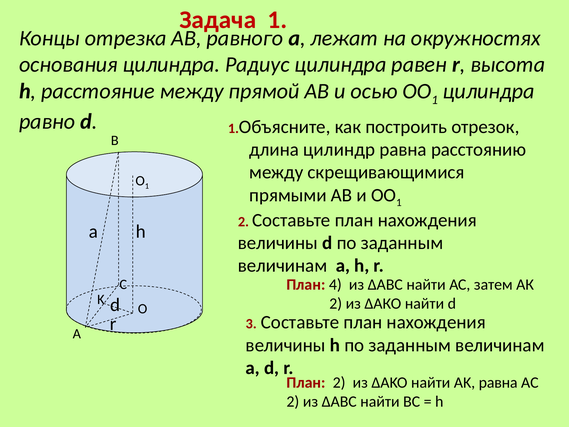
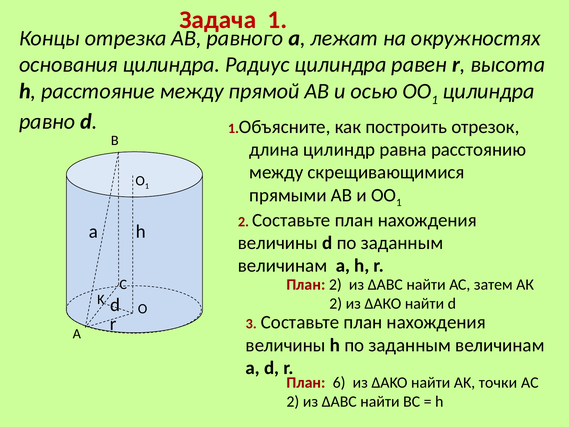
План 4: 4 -> 2
План 2: 2 -> 6
АK равна: равна -> точки
